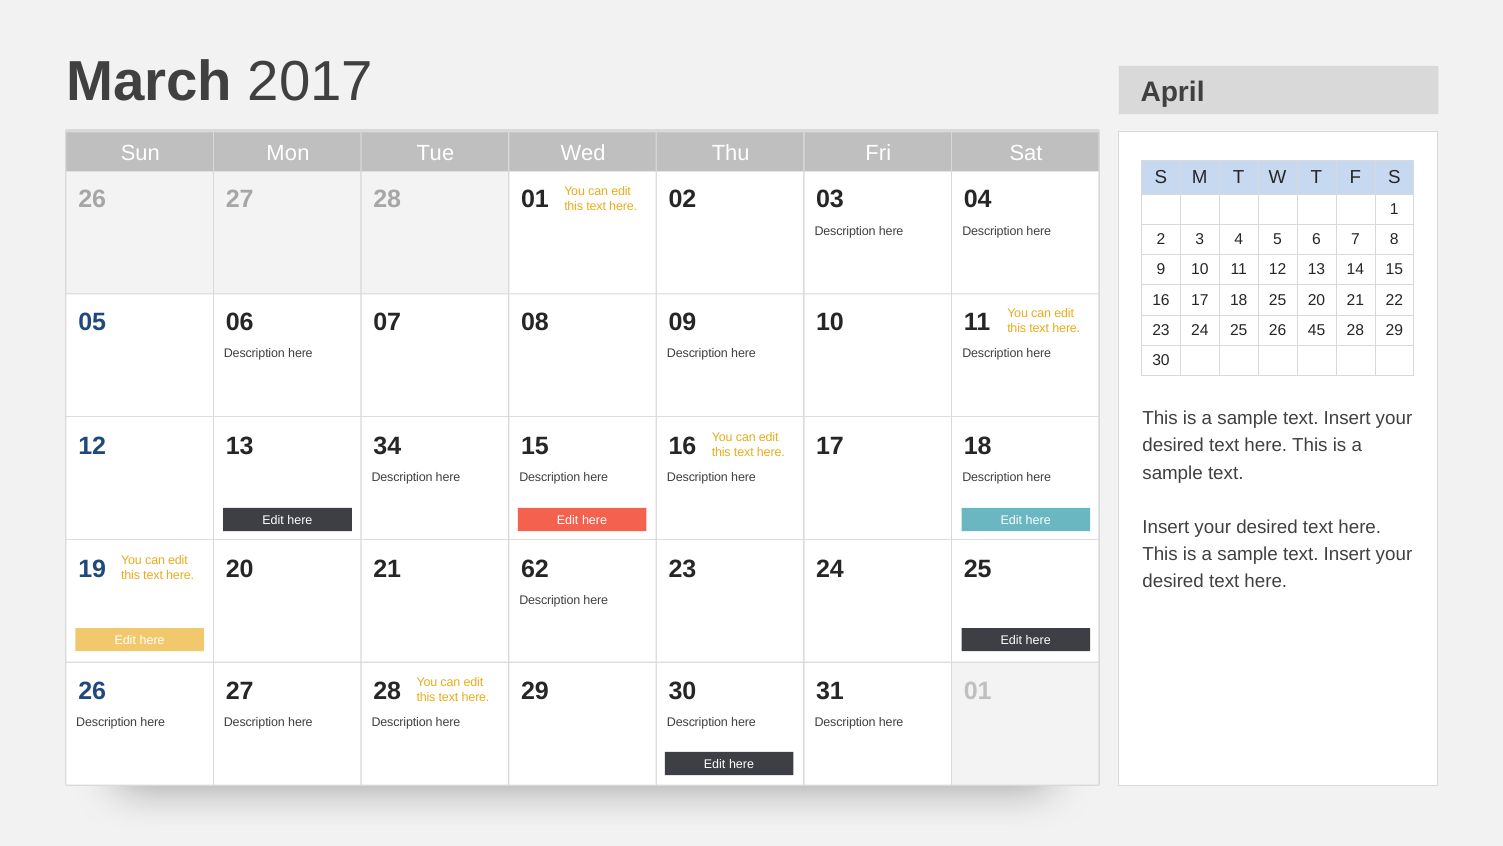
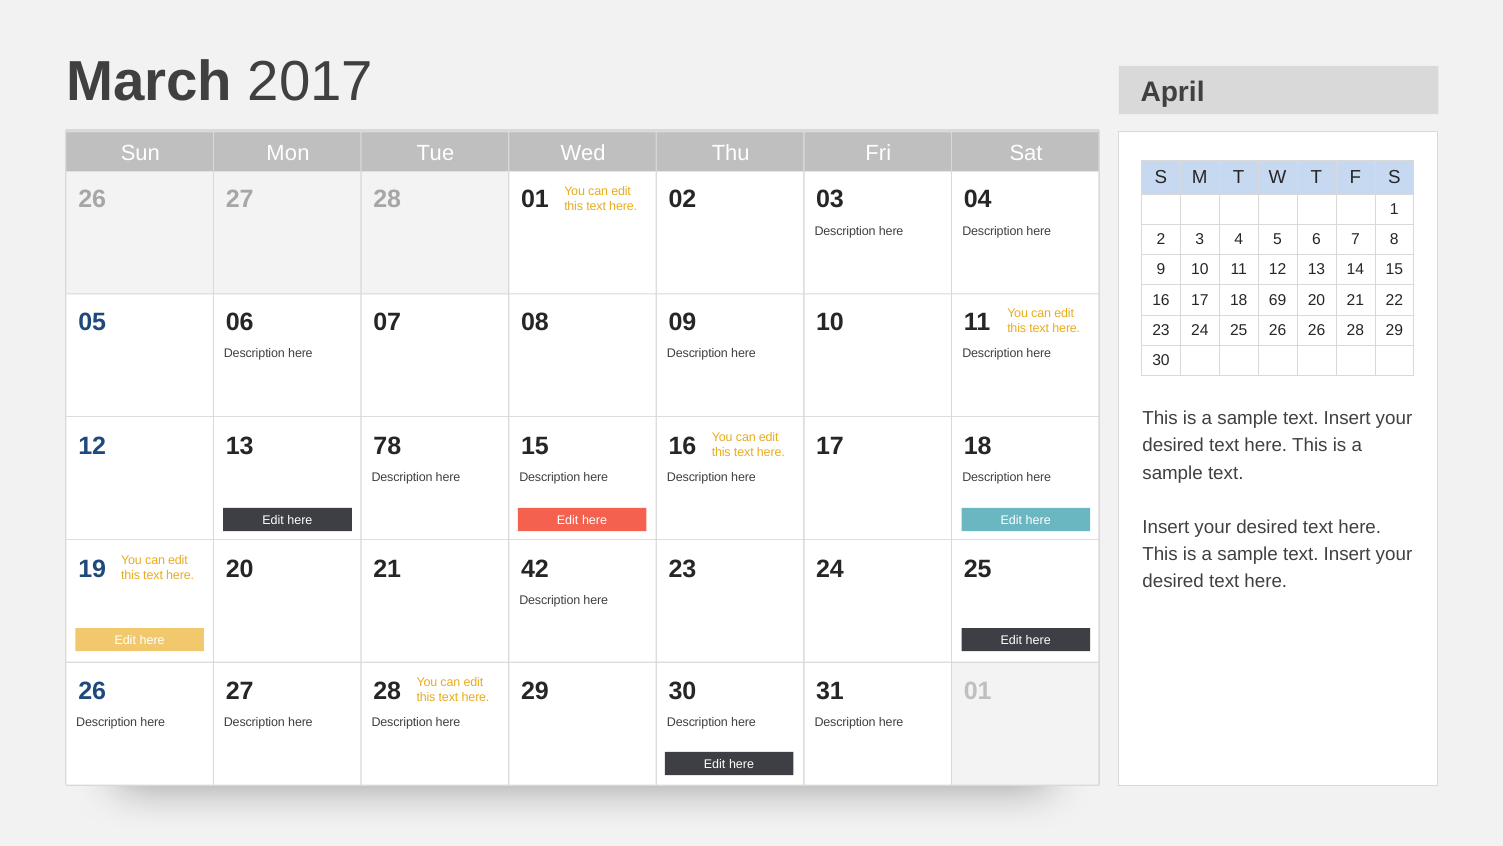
18 25: 25 -> 69
26 45: 45 -> 26
34: 34 -> 78
62: 62 -> 42
